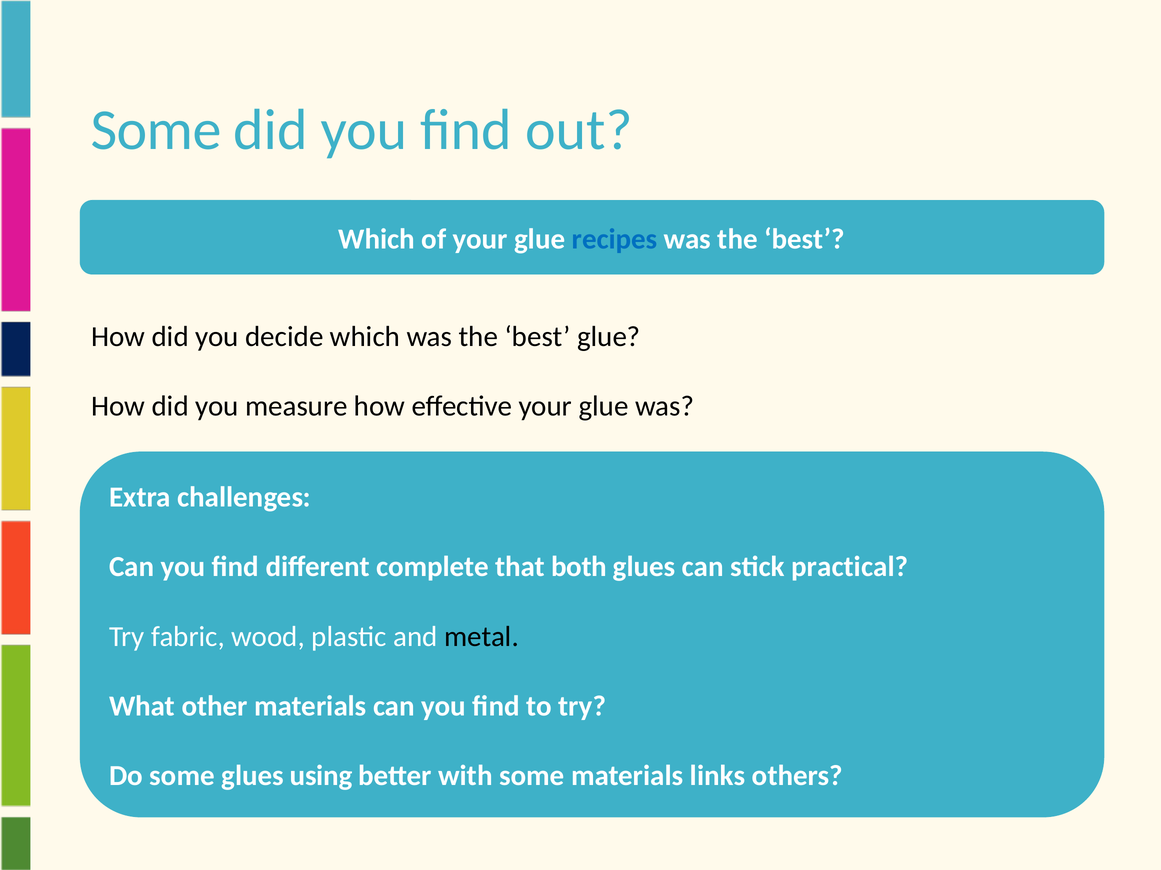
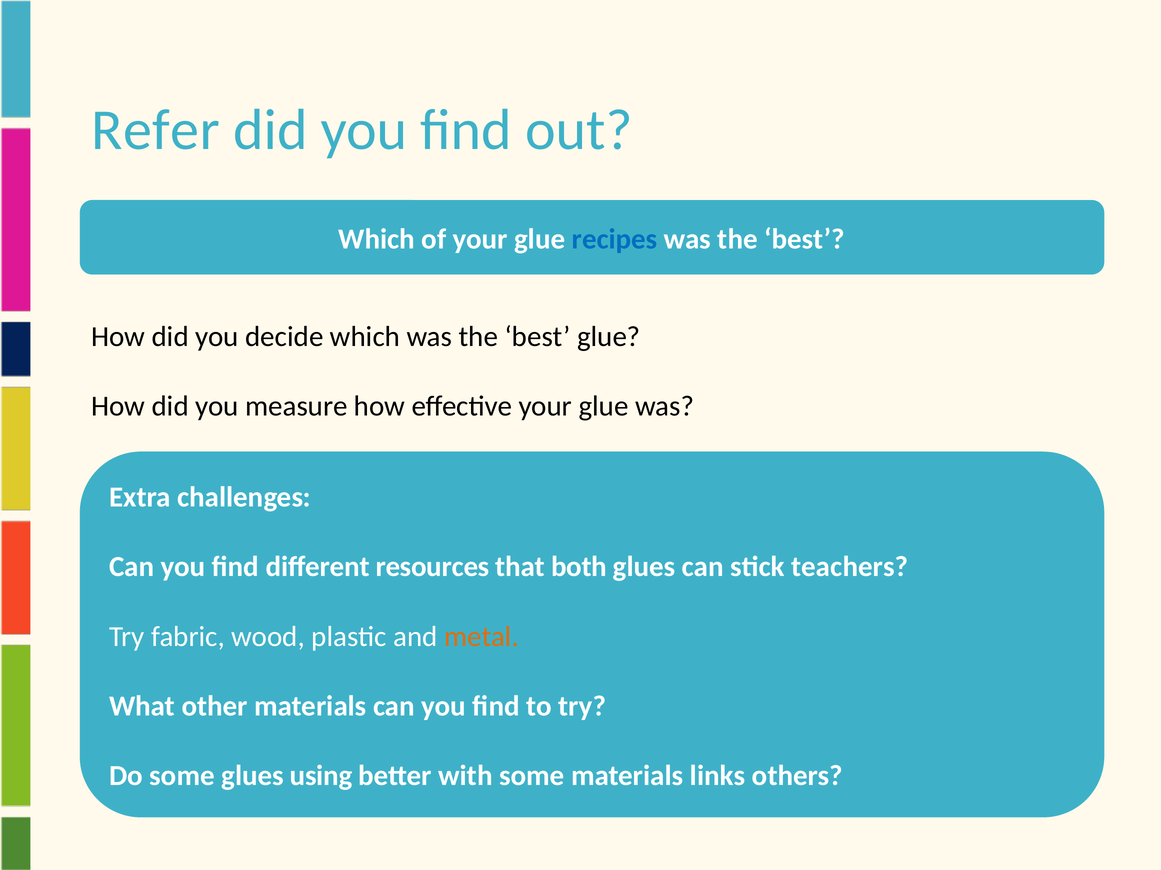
Some at (156, 130): Some -> Refer
complete: complete -> resources
practical: practical -> teachers
metal colour: black -> orange
